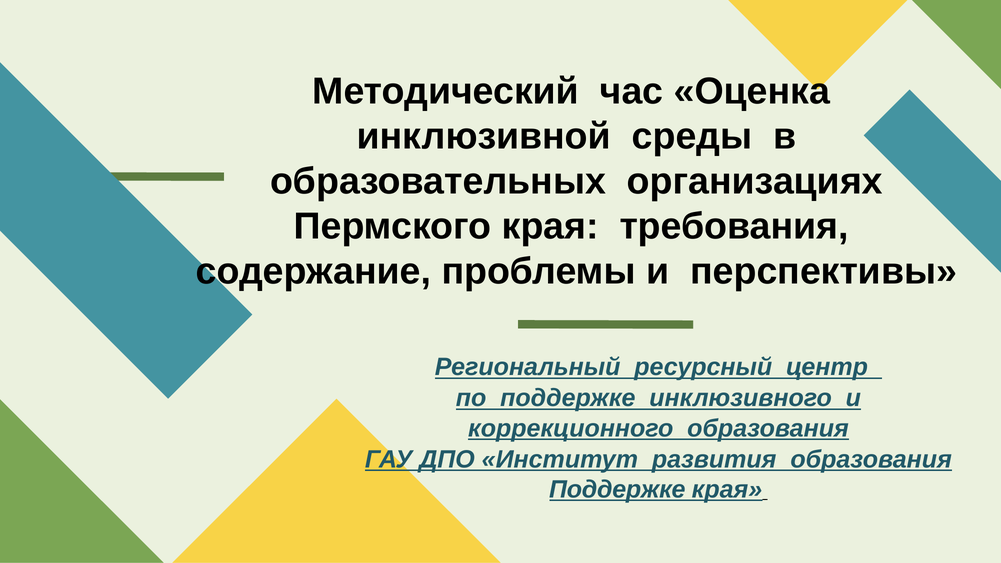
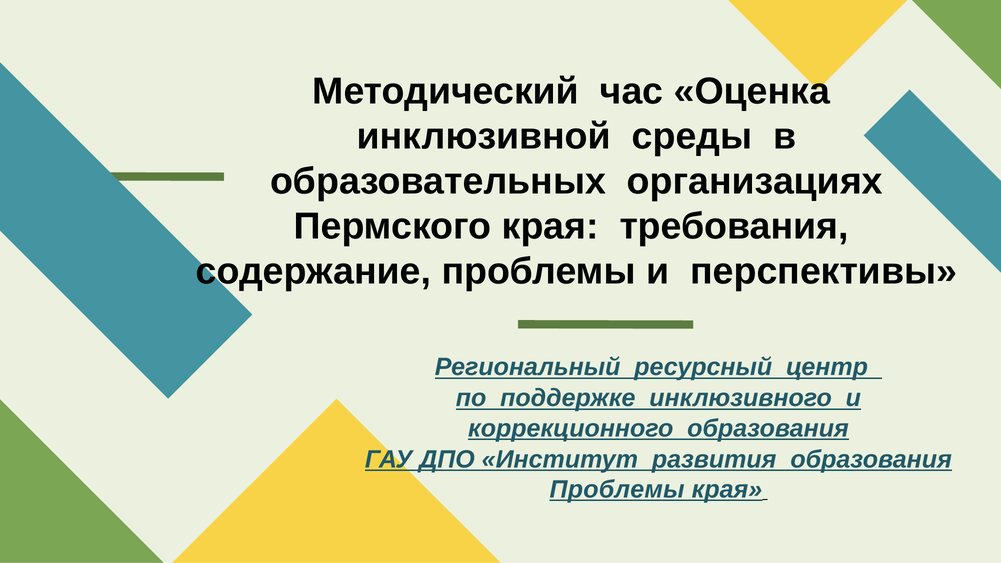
Поддержке at (617, 489): Поддержке -> Проблемы
